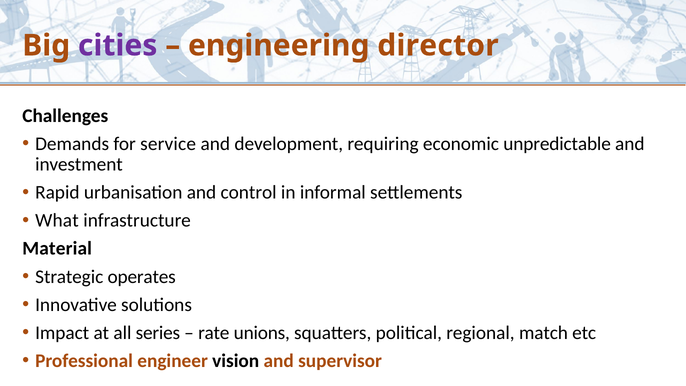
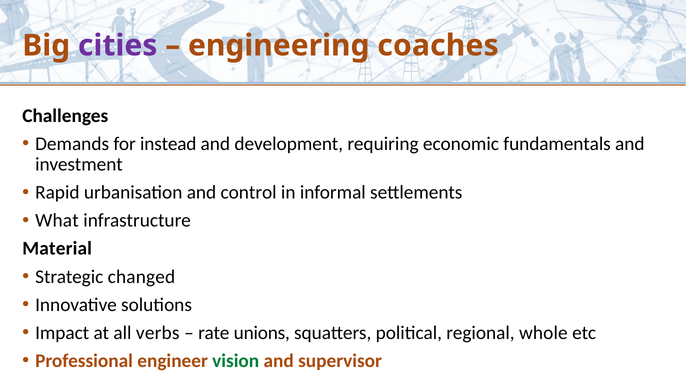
director: director -> coaches
service: service -> instead
unpredictable: unpredictable -> fundamentals
operates: operates -> changed
series: series -> verbs
match: match -> whole
vision colour: black -> green
